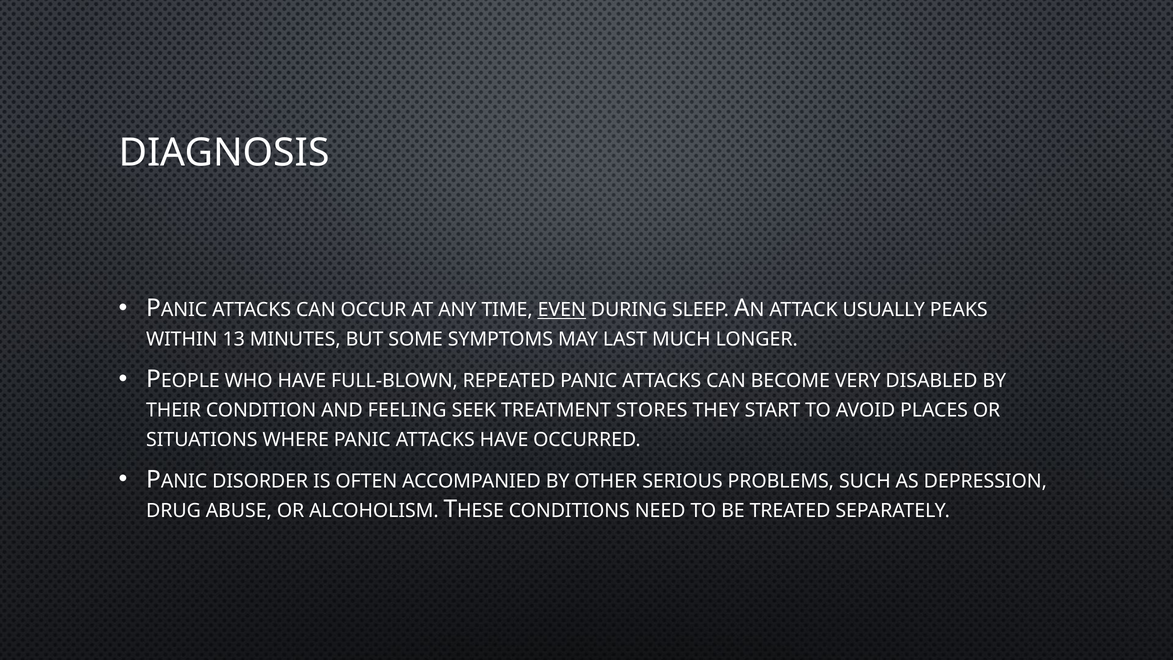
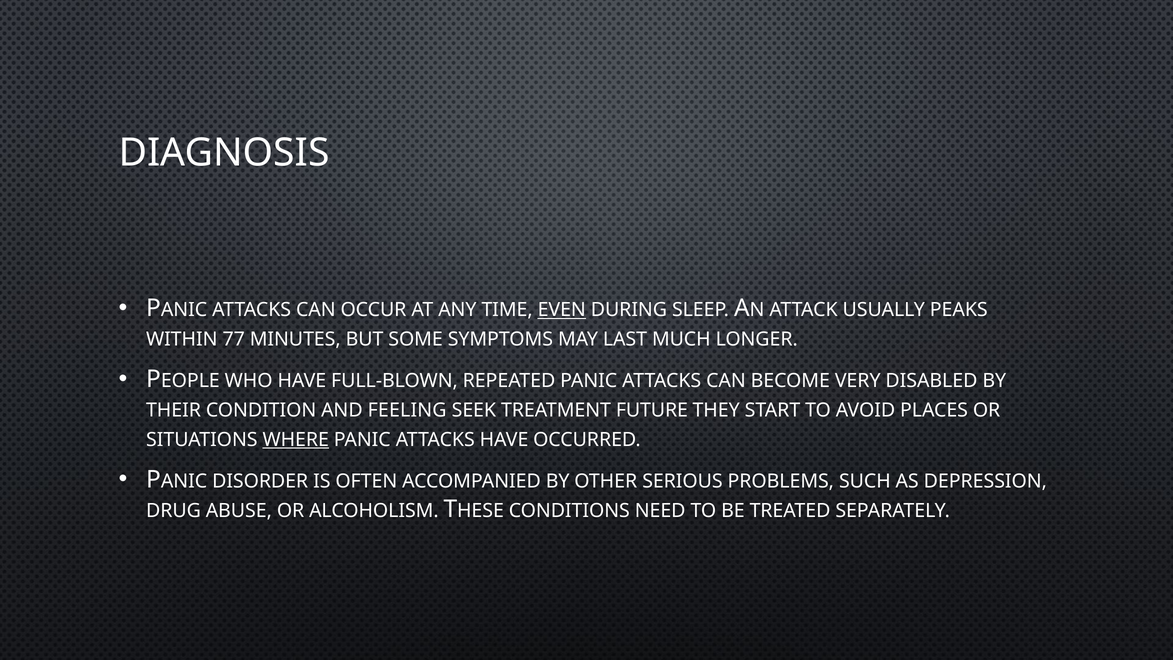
13: 13 -> 77
STORES: STORES -> FUTURE
WHERE underline: none -> present
